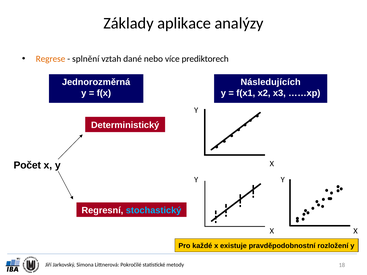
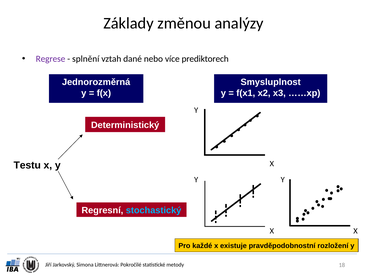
aplikace: aplikace -> změnou
Regrese colour: orange -> purple
Následujících: Následujících -> Smysluplnost
Počet: Počet -> Testu
